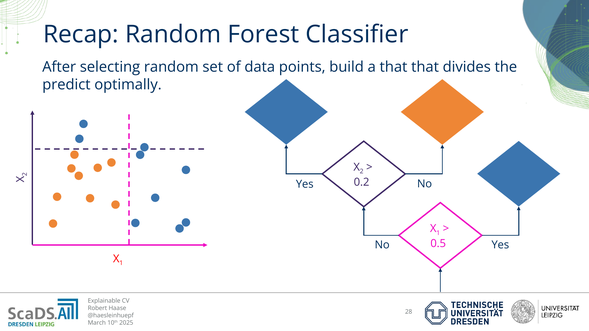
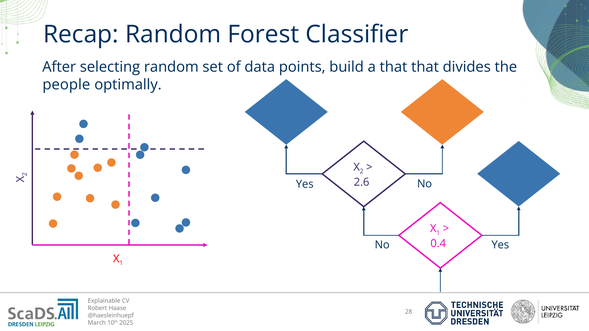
predict: predict -> people
0.2: 0.2 -> 2.6
0.5: 0.5 -> 0.4
